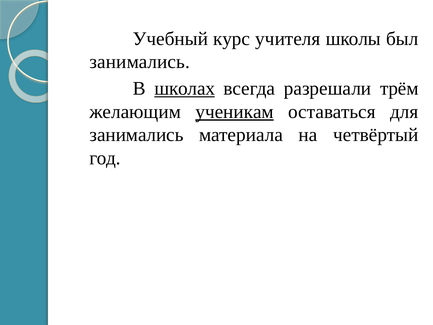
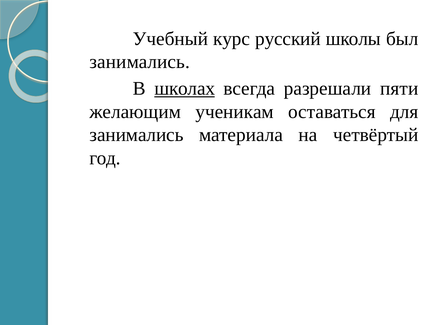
учителя: учителя -> русский
трём: трём -> пяти
ученикам underline: present -> none
